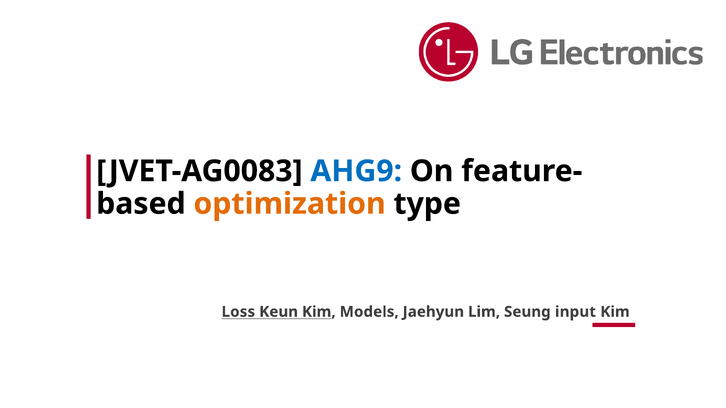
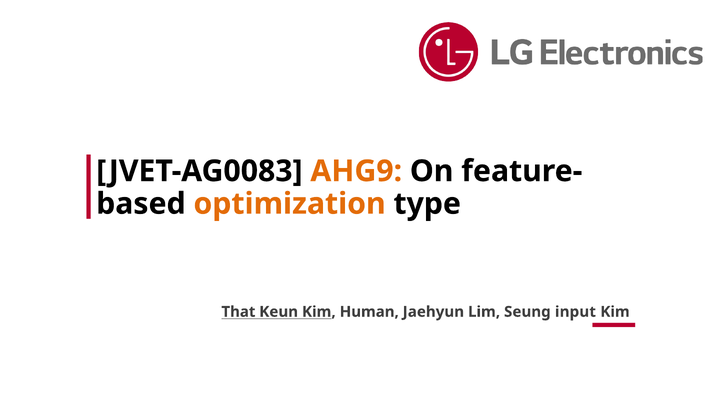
AHG9 colour: blue -> orange
Loss: Loss -> That
Models: Models -> Human
